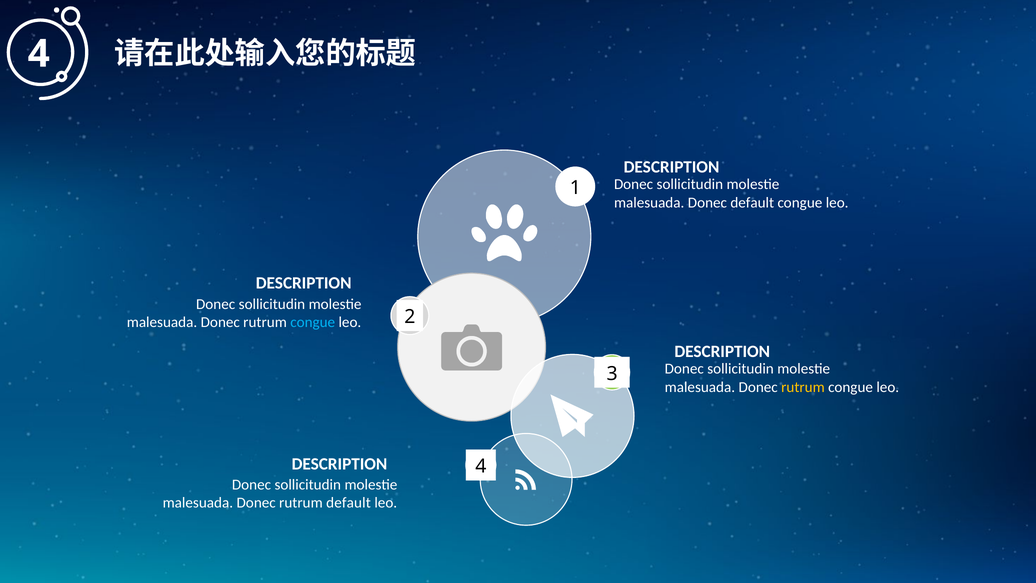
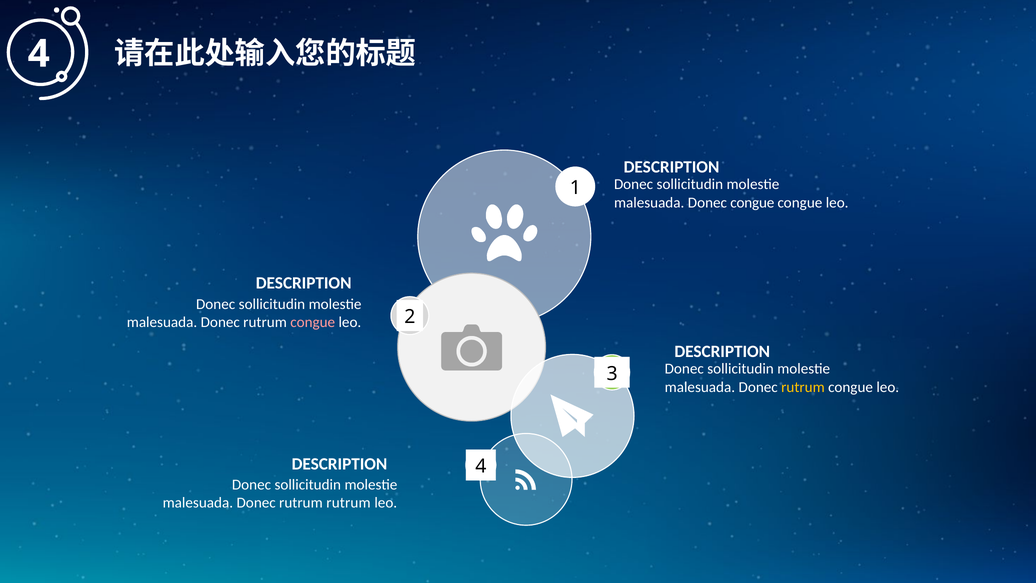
Donec default: default -> congue
congue at (313, 322) colour: light blue -> pink
rutrum default: default -> rutrum
